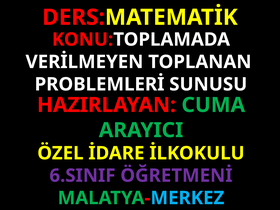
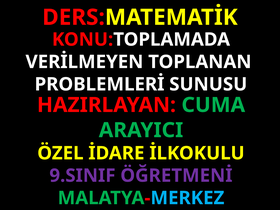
6.SINIF: 6.SINIF -> 9.SINIF
